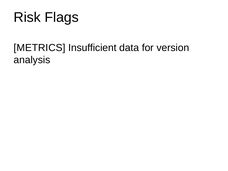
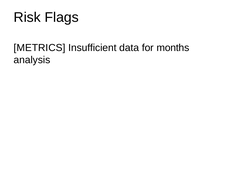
version: version -> months
